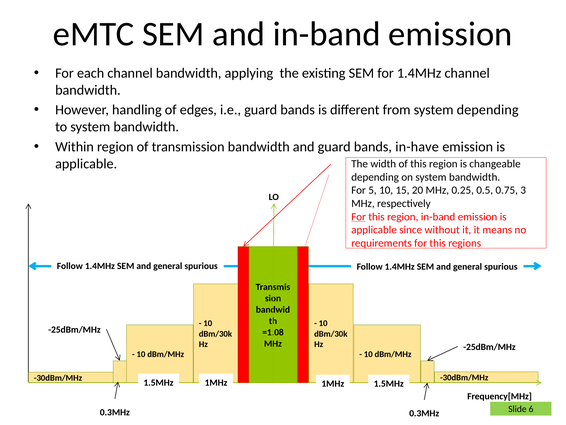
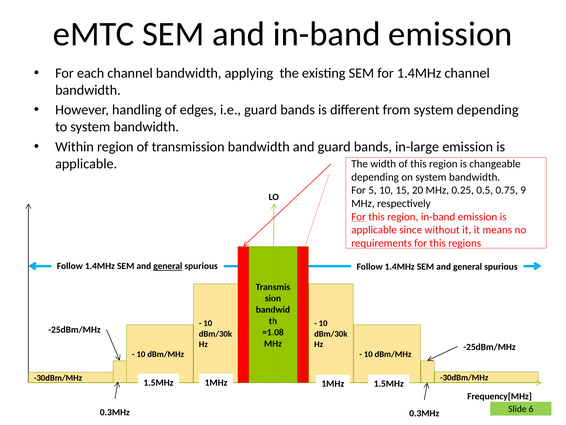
in-have: in-have -> in-large
3: 3 -> 9
general at (168, 266) underline: none -> present
